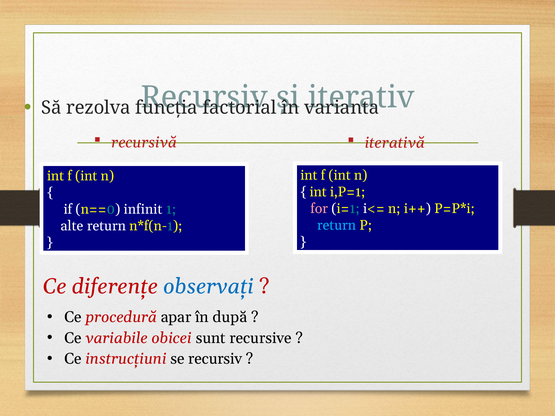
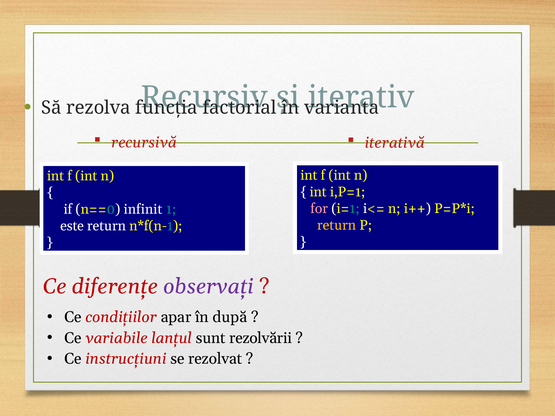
return at (337, 225) colour: light blue -> yellow
alte: alte -> este
observaţi colour: blue -> purple
procedură: procedură -> condiţiilor
obicei: obicei -> lanţul
recursive: recursive -> rezolvării
se recursiv: recursiv -> rezolvat
